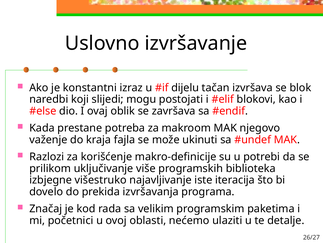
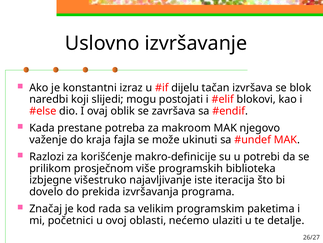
uključivanje: uključivanje -> prosječnom
